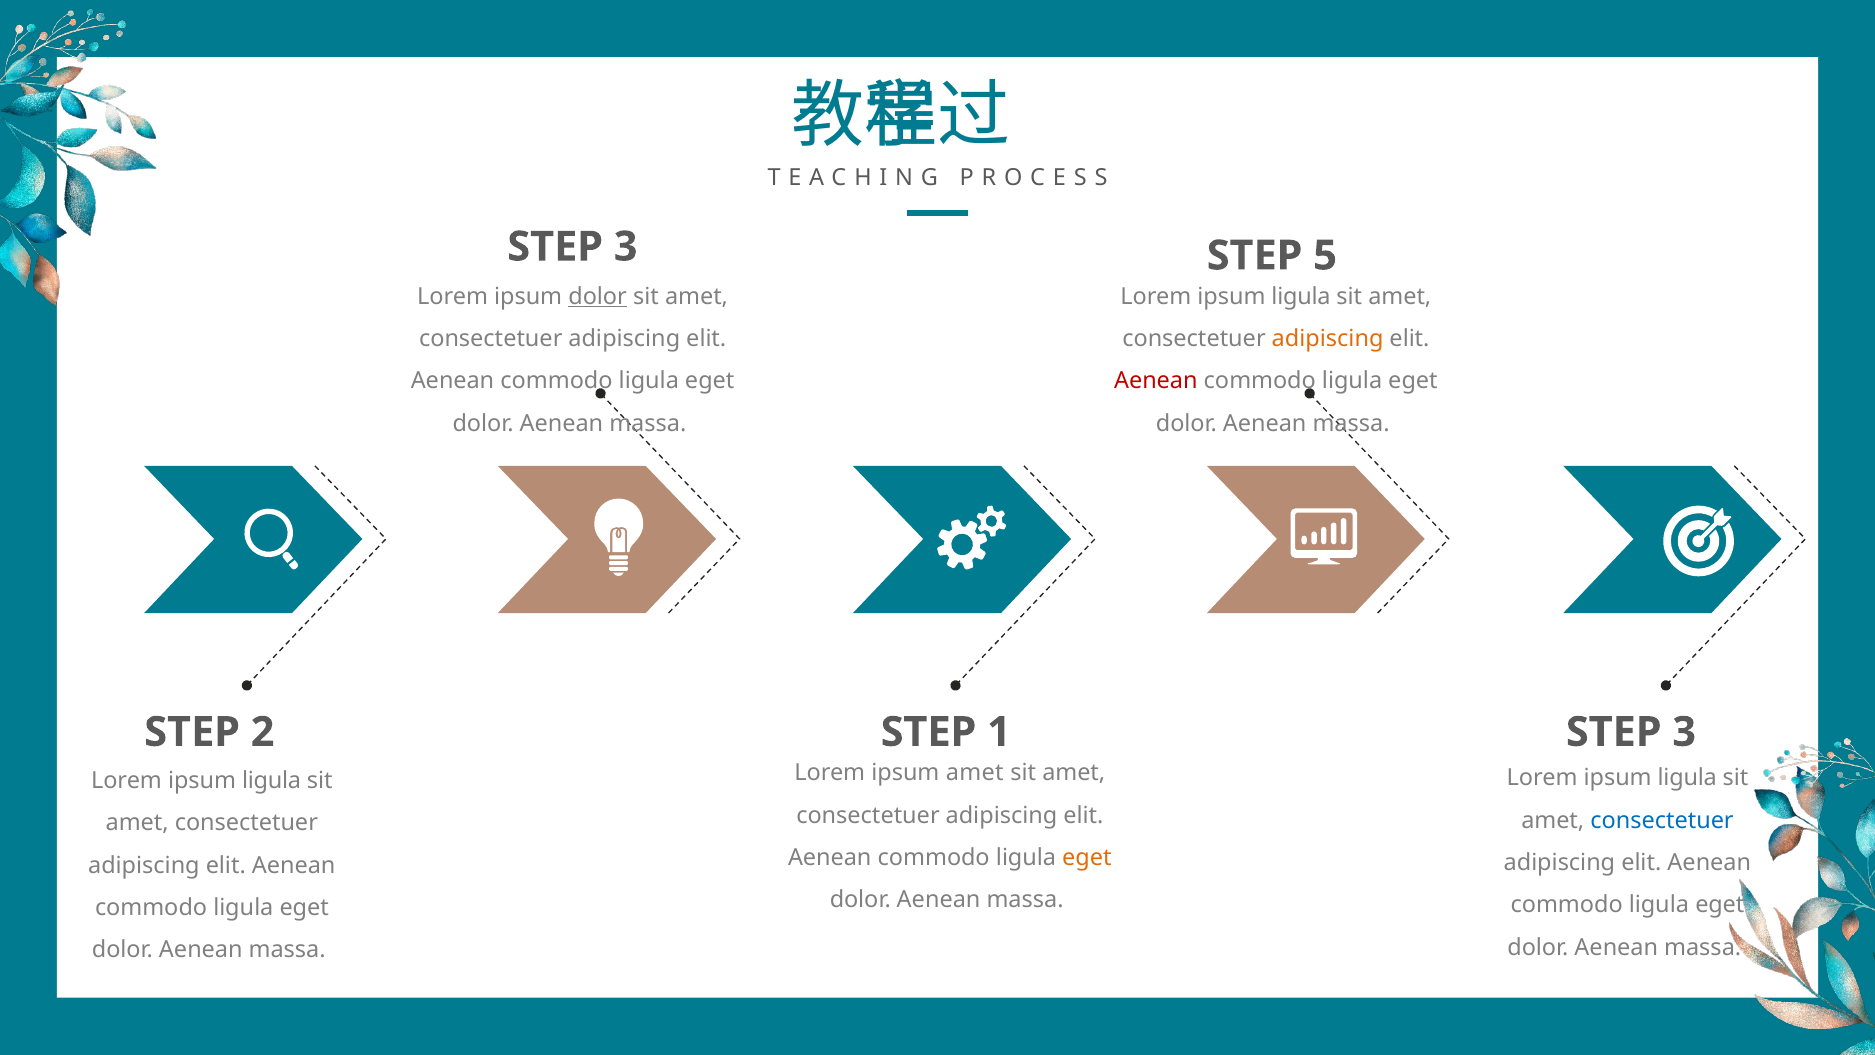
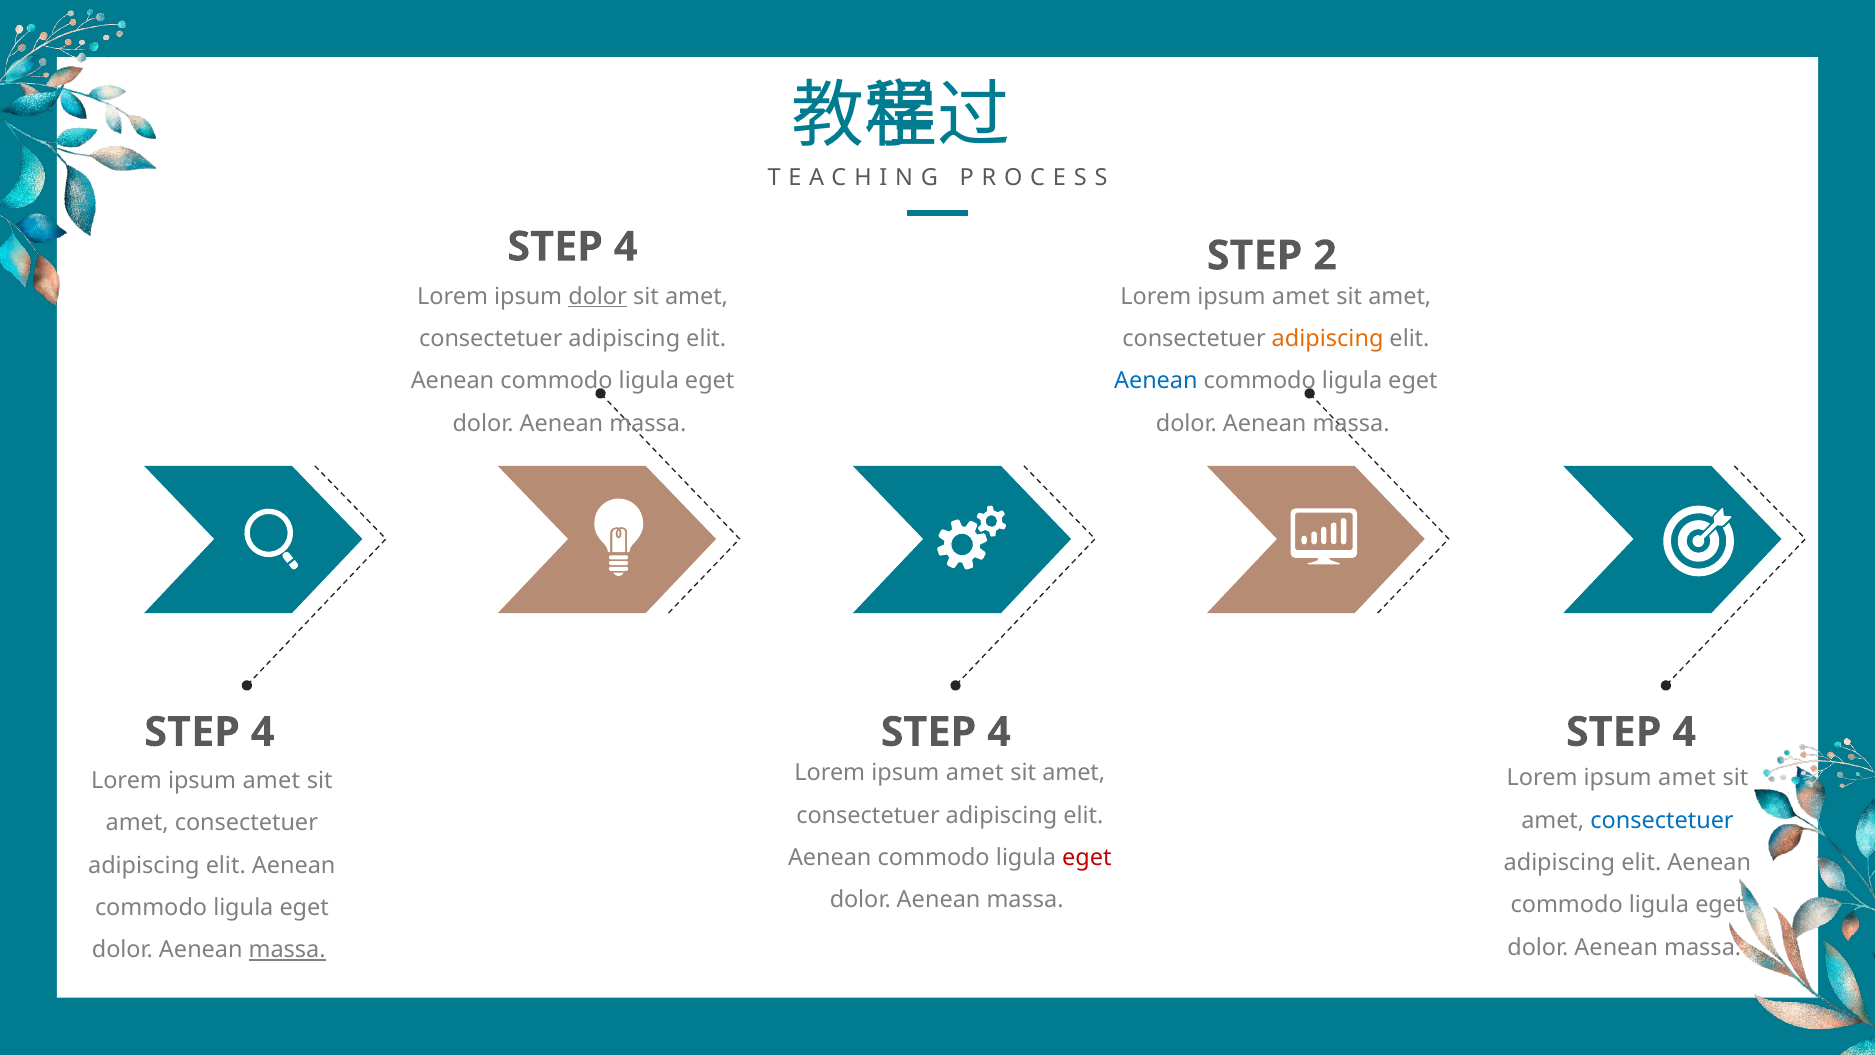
3 at (626, 247): 3 -> 4
5: 5 -> 2
ligula at (1301, 296): ligula -> amet
Aenean at (1156, 381) colour: red -> blue
2 at (263, 732): 2 -> 4
1 at (999, 732): 1 -> 4
3 at (1684, 732): 3 -> 4
ligula at (1687, 778): ligula -> amet
ligula at (272, 780): ligula -> amet
eget at (1087, 857) colour: orange -> red
massa at (287, 950) underline: none -> present
